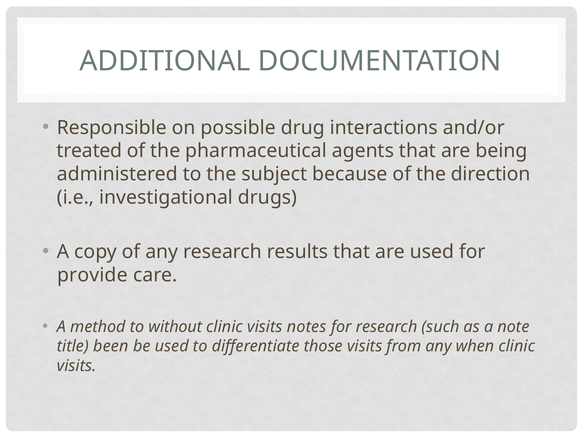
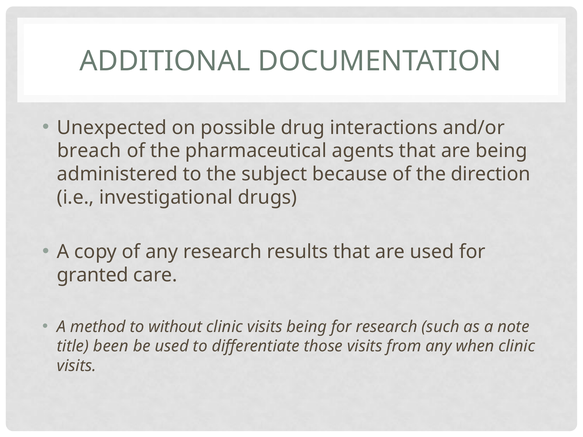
Responsible: Responsible -> Unexpected
treated: treated -> breach
provide: provide -> granted
visits notes: notes -> being
